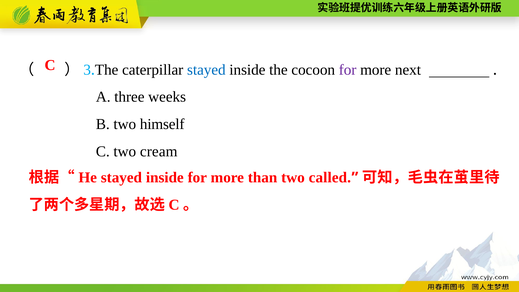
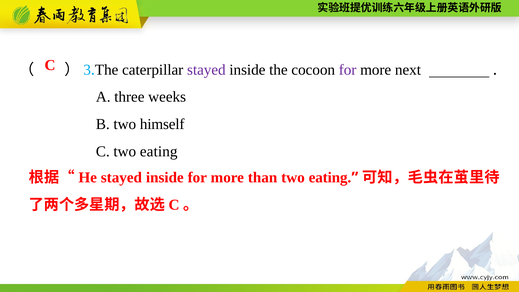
stayed at (206, 70) colour: blue -> purple
C two cream: cream -> eating
than two called: called -> eating
